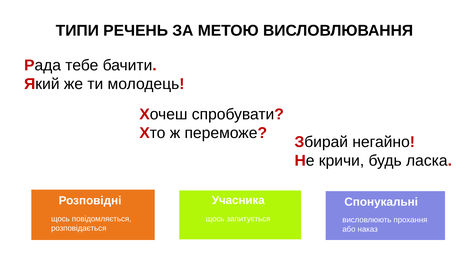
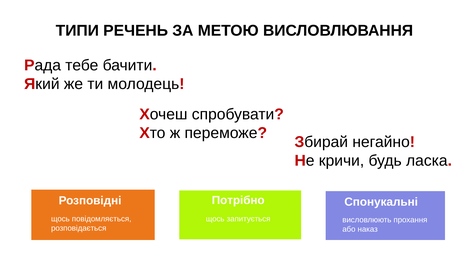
Учасника: Учасника -> Потрібно
